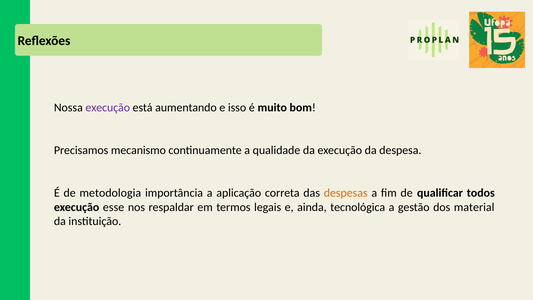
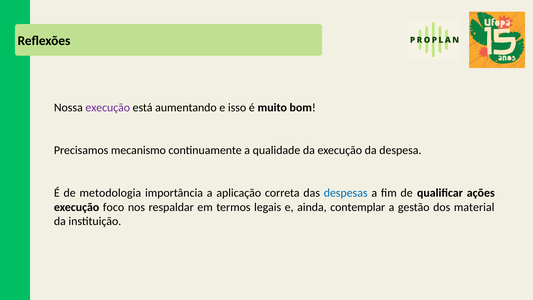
despesas colour: orange -> blue
todos: todos -> ações
esse: esse -> foco
tecnológica: tecnológica -> contemplar
